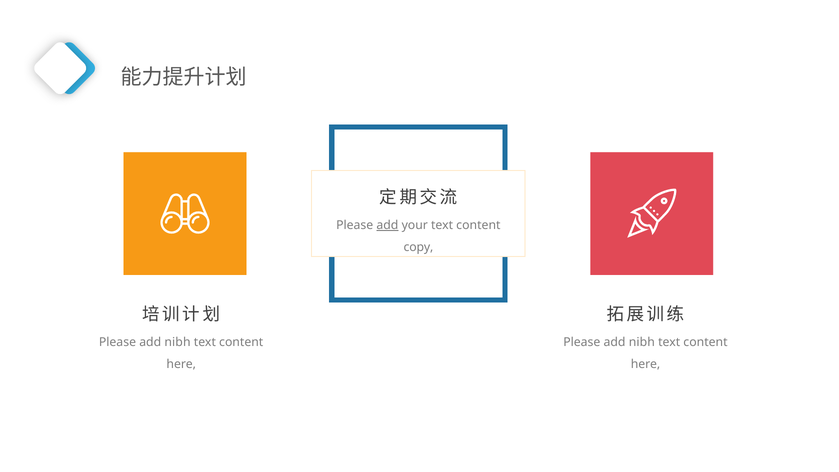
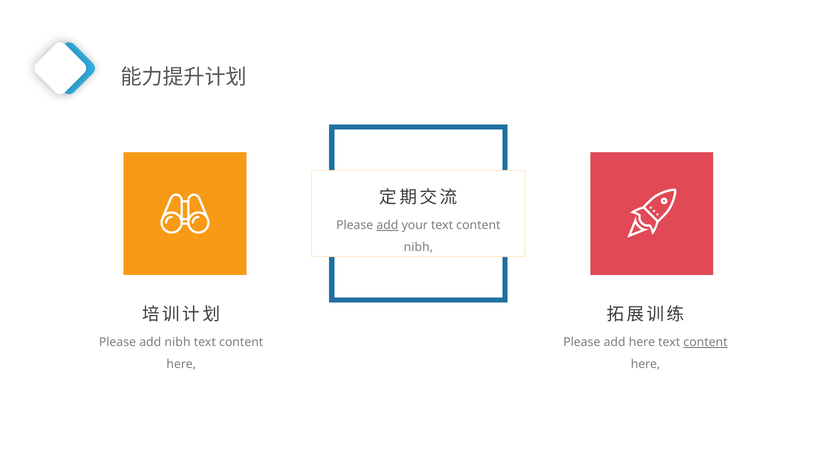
copy at (418, 247): copy -> nibh
nibh at (642, 342): nibh -> here
content at (705, 342) underline: none -> present
